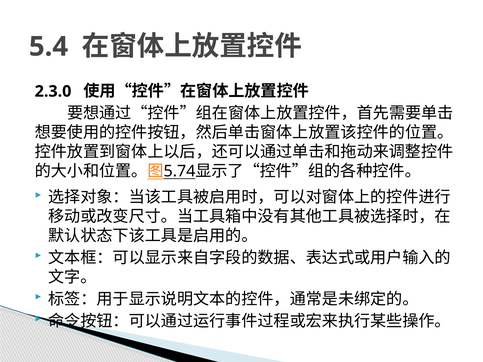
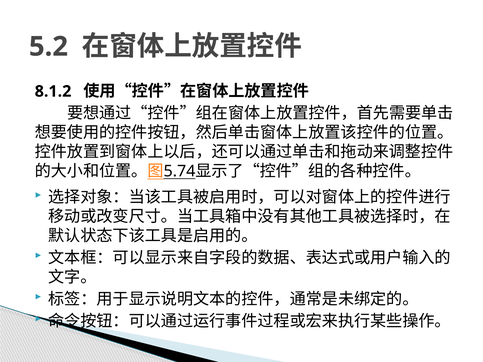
5.4: 5.4 -> 5.2
2.3.0: 2.3.0 -> 8.1.2
